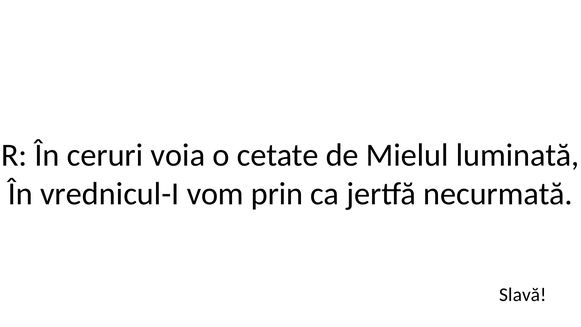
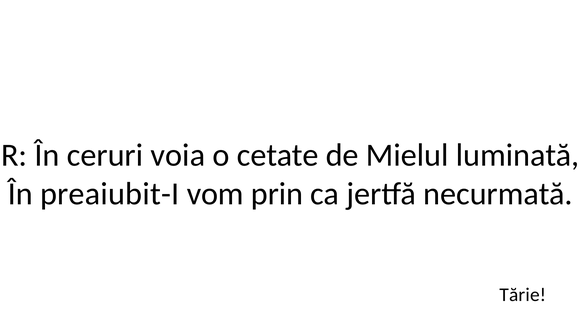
vrednicul-I: vrednicul-I -> preaiubit-I
Slavă: Slavă -> Tărie
